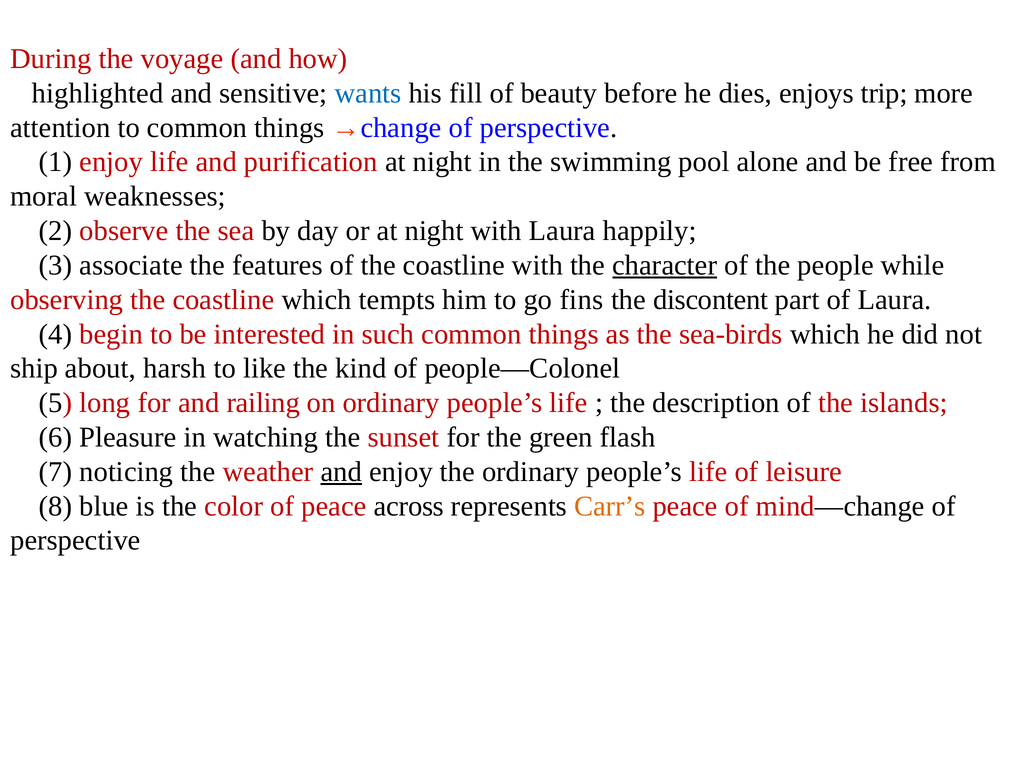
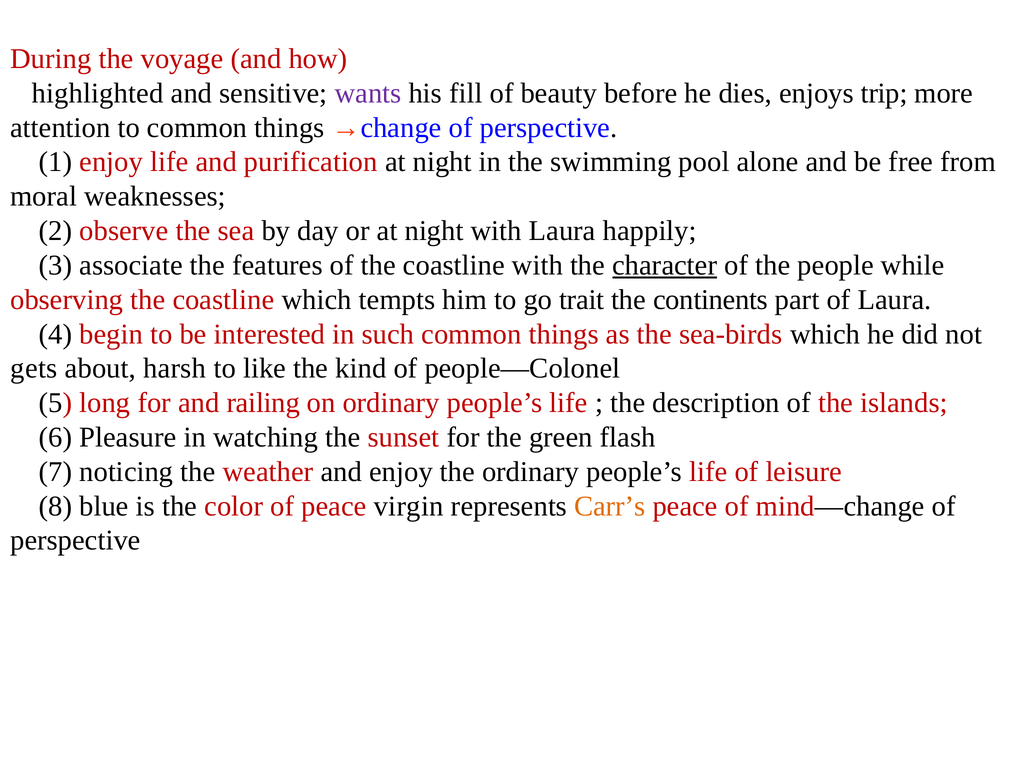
wants colour: blue -> purple
fins: fins -> trait
discontent: discontent -> continents
ship: ship -> gets
and at (341, 471) underline: present -> none
across: across -> virgin
